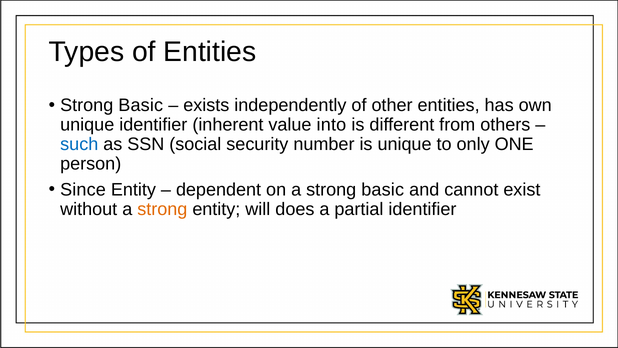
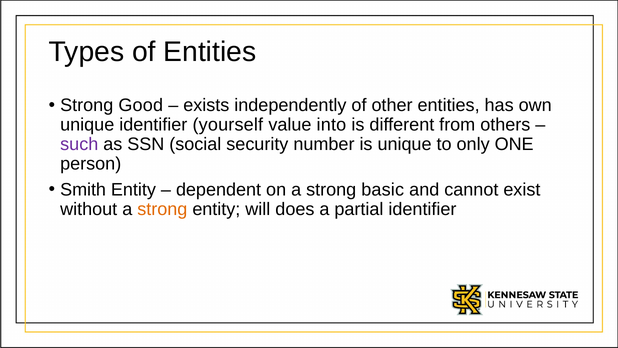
Basic at (141, 105): Basic -> Good
inherent: inherent -> yourself
such colour: blue -> purple
Since: Since -> Smith
